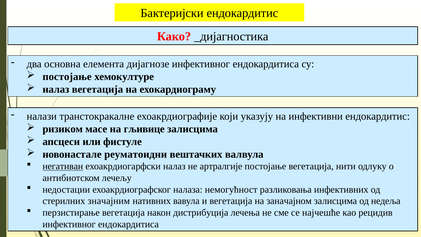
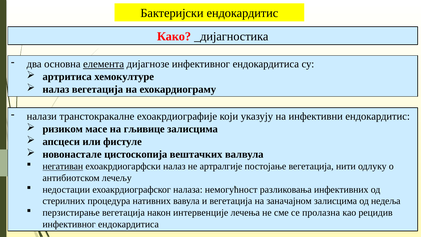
елемента underline: none -> present
постојање at (67, 77): постојање -> артритиса
реуматоидни: реуматоидни -> цистоскопија
значајним: значајним -> процедура
дистрибуција: дистрибуција -> интервенције
најчешће: најчешће -> пролазна
